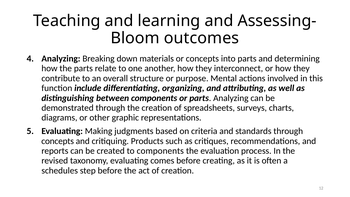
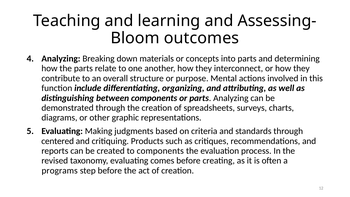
concepts at (58, 141): concepts -> centered
schedules: schedules -> programs
